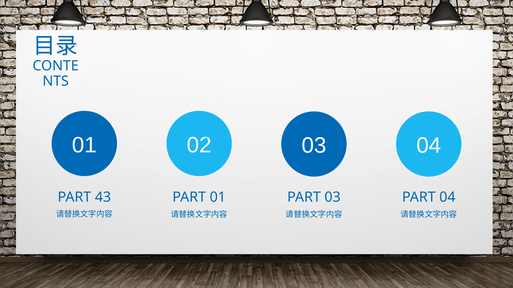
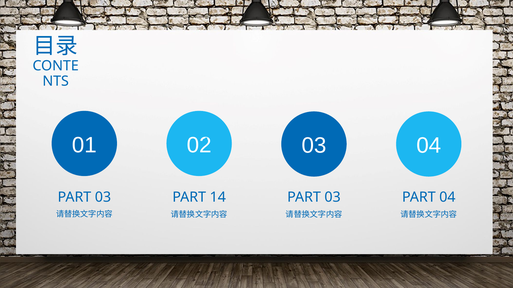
43 at (103, 198): 43 -> 03
PART 01: 01 -> 14
